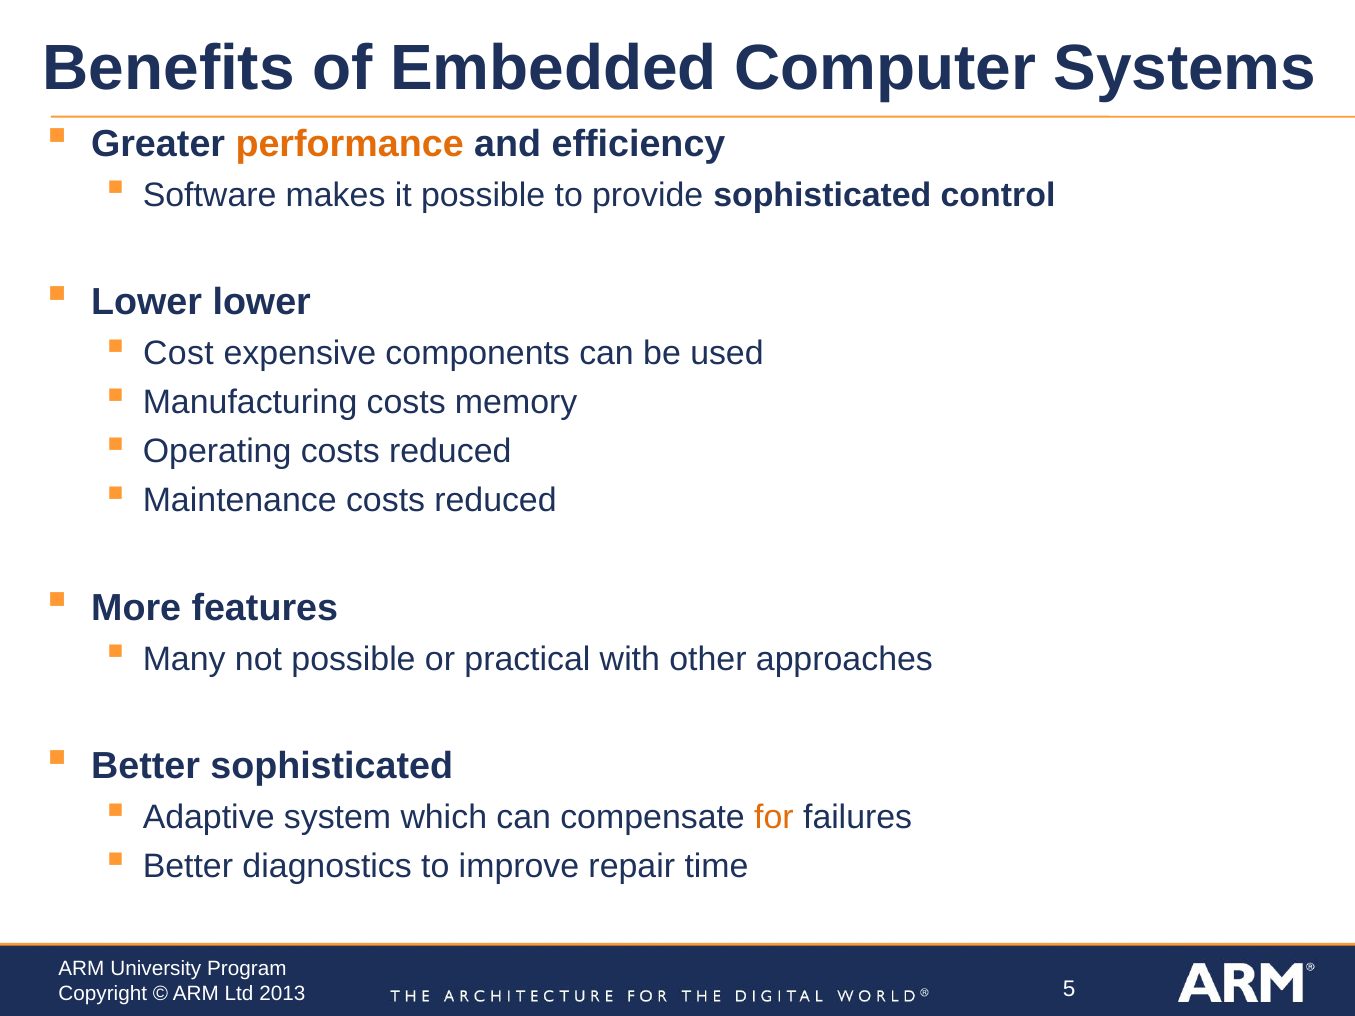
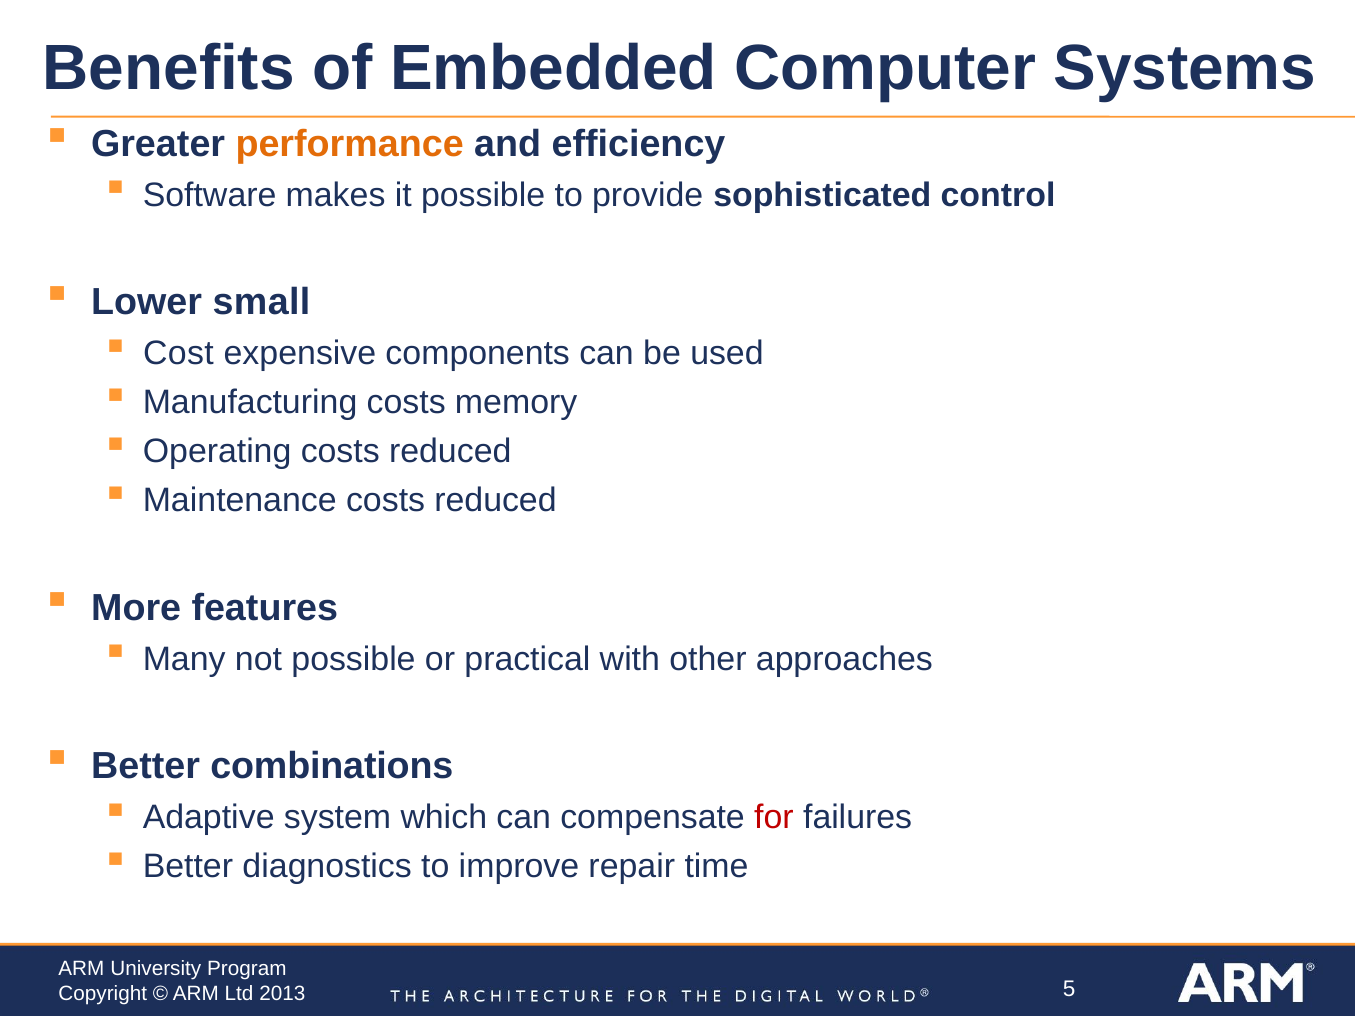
Lower lower: lower -> small
Better sophisticated: sophisticated -> combinations
for colour: orange -> red
